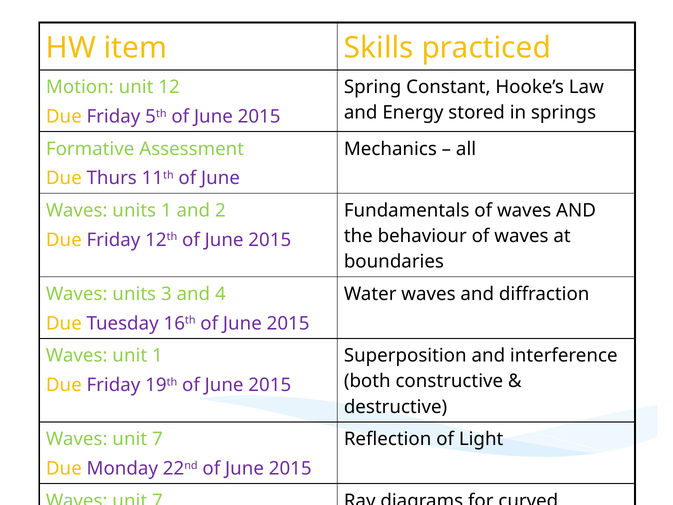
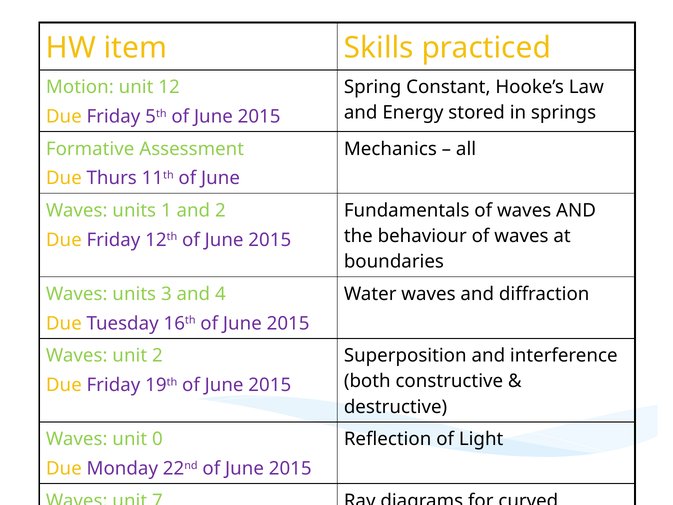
unit 1: 1 -> 2
7 at (157, 439): 7 -> 0
